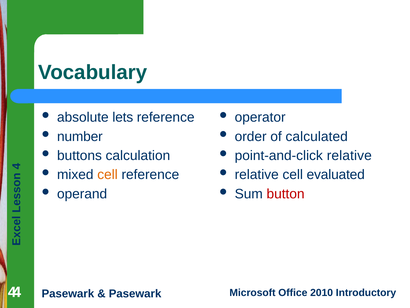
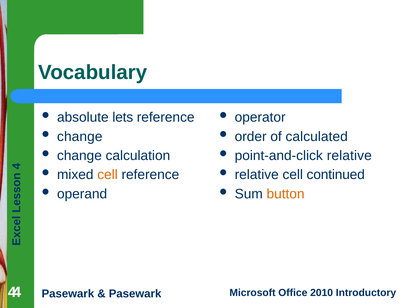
number at (80, 136): number -> change
buttons at (79, 155): buttons -> change
evaluated: evaluated -> continued
button colour: red -> orange
